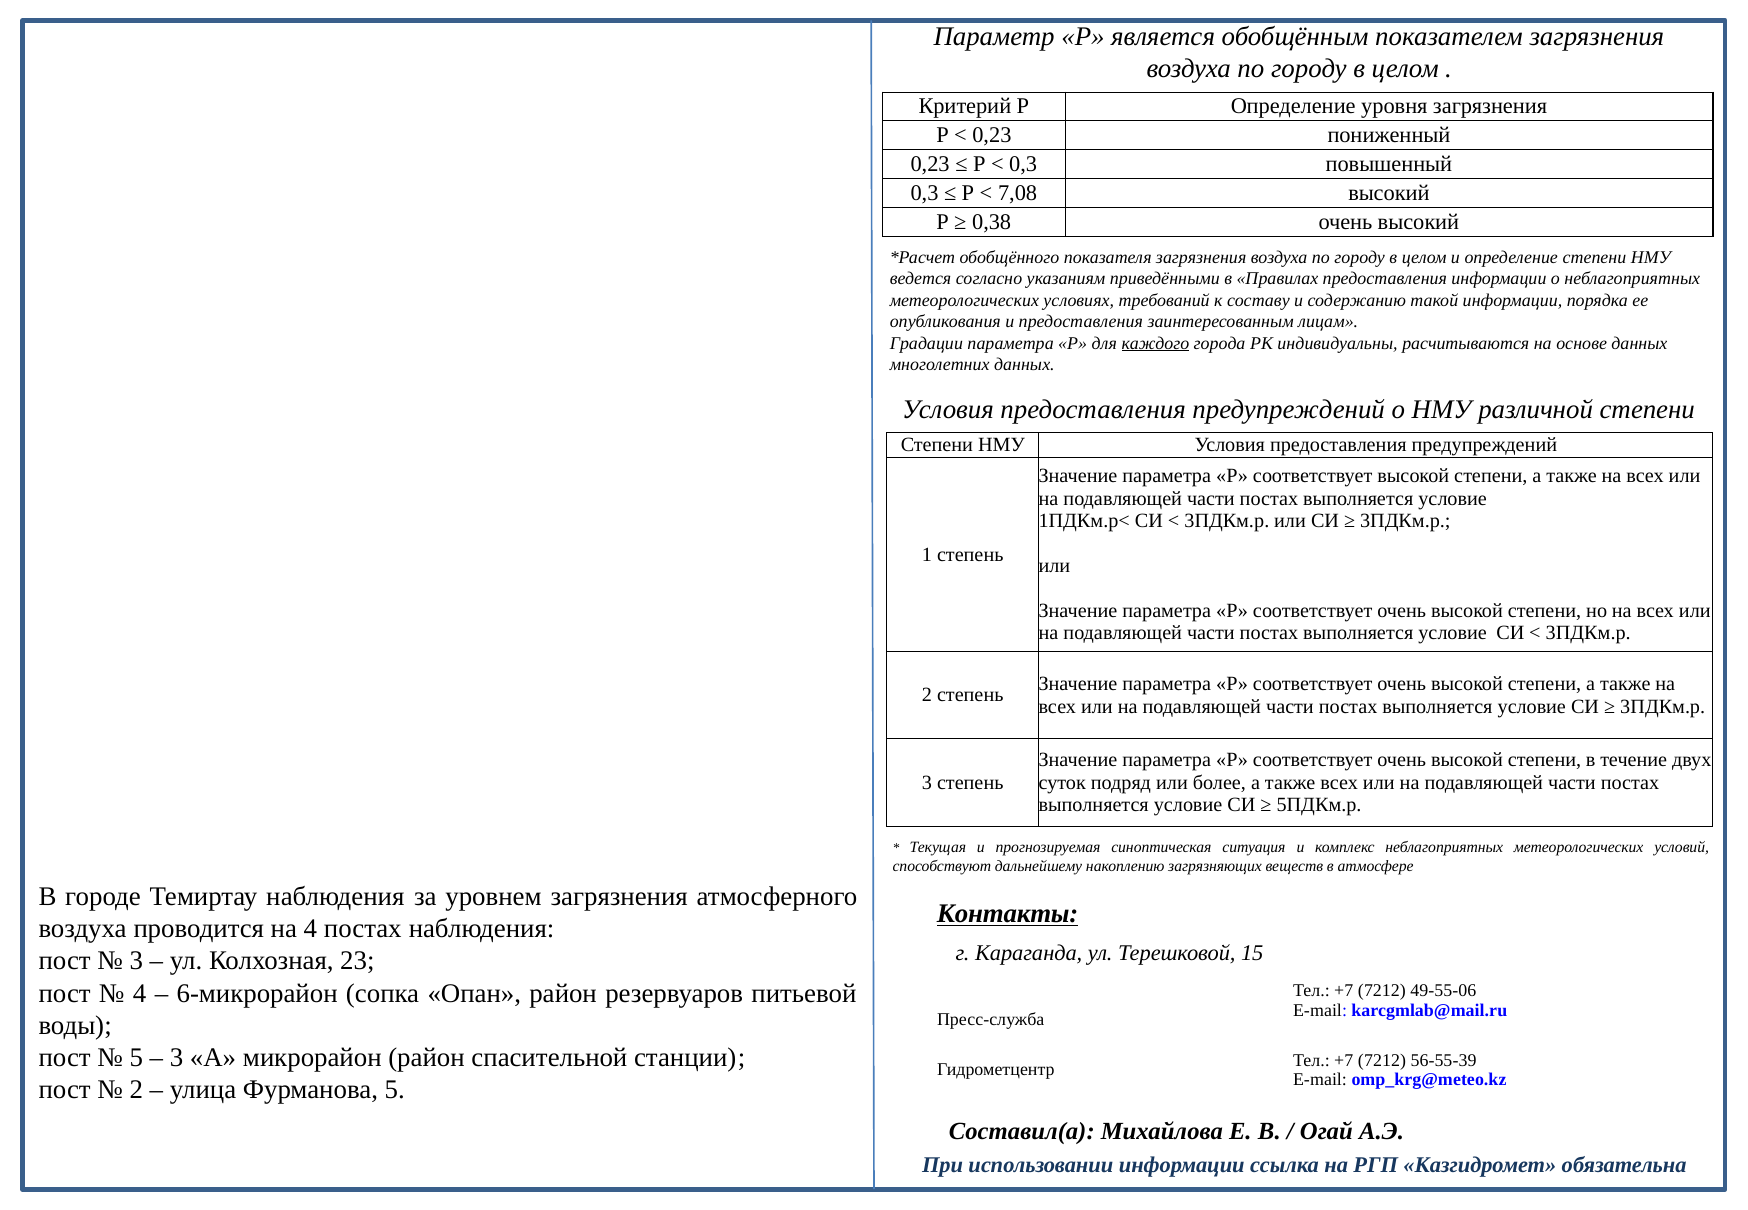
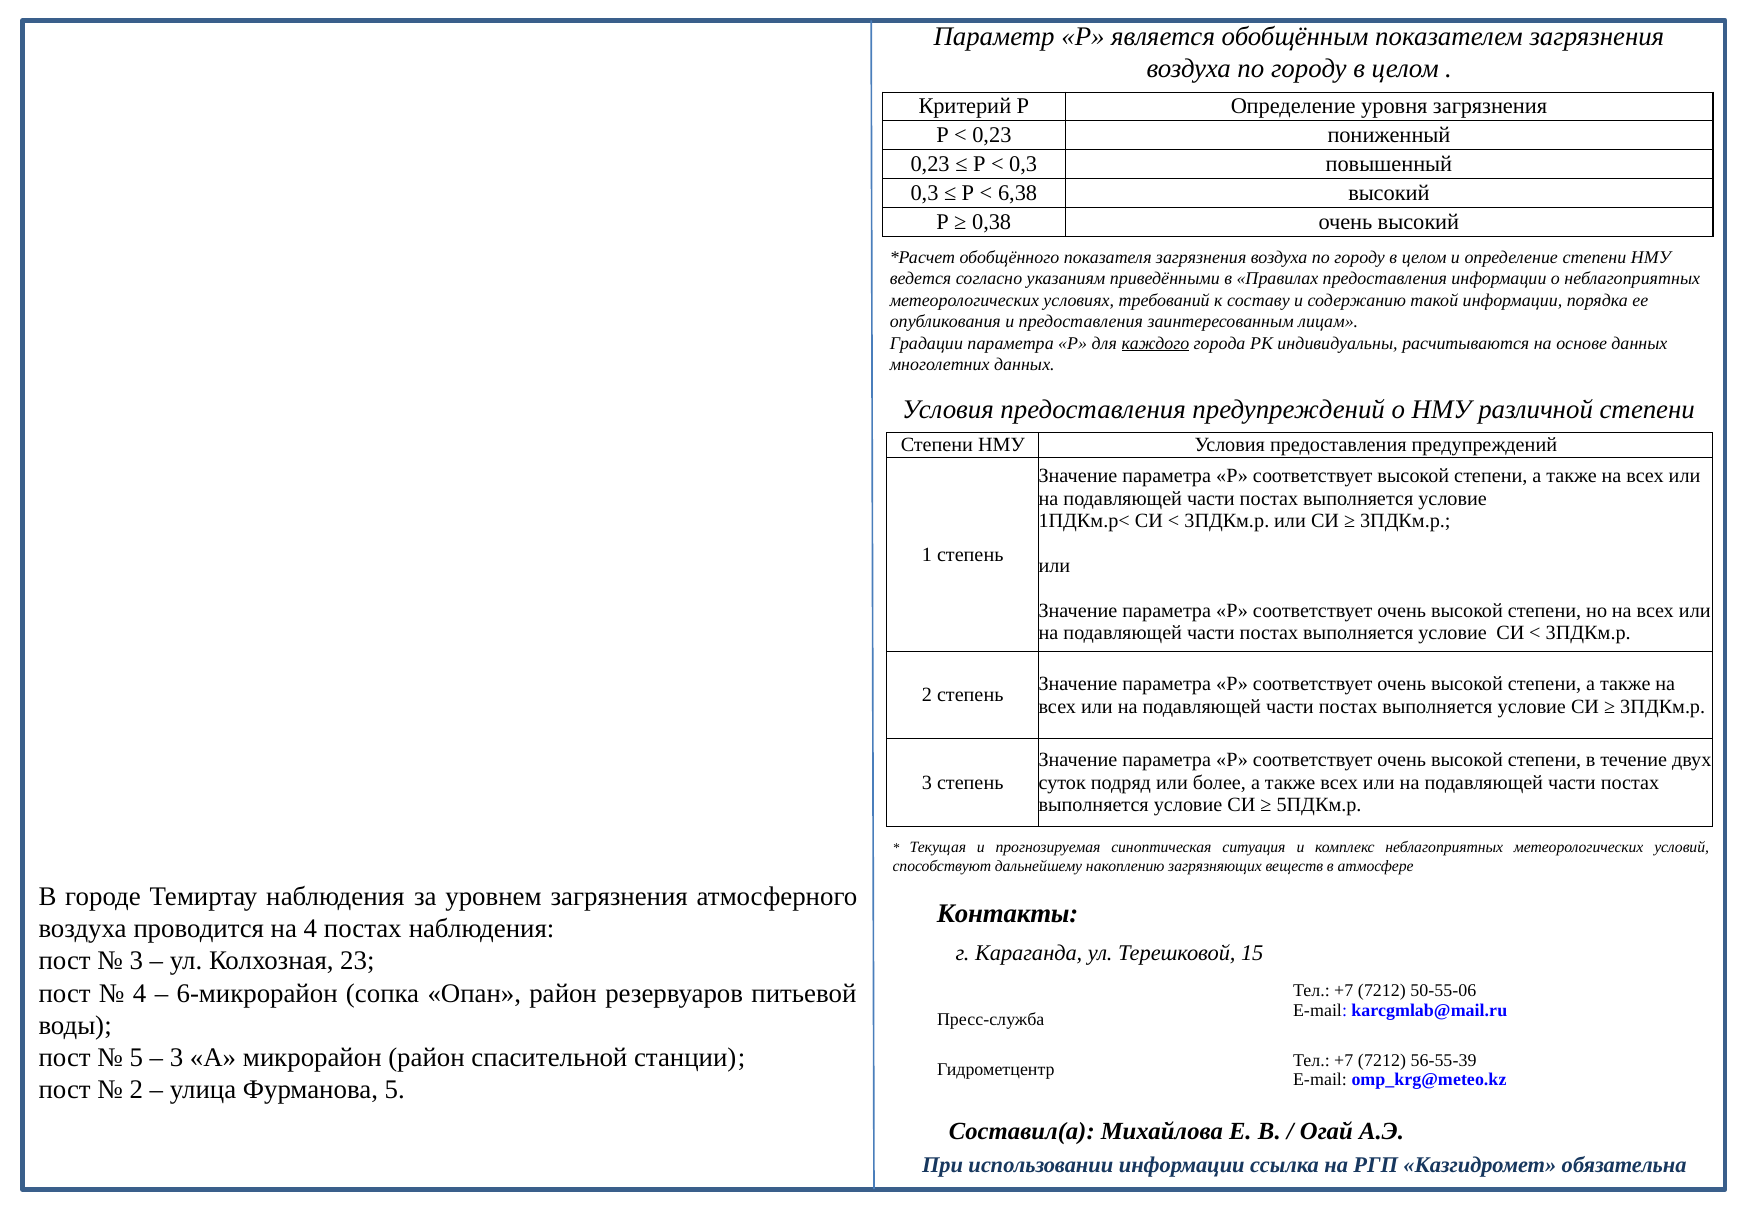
7,08: 7,08 -> 6,38
Контакты underline: present -> none
49-55-06: 49-55-06 -> 50-55-06
